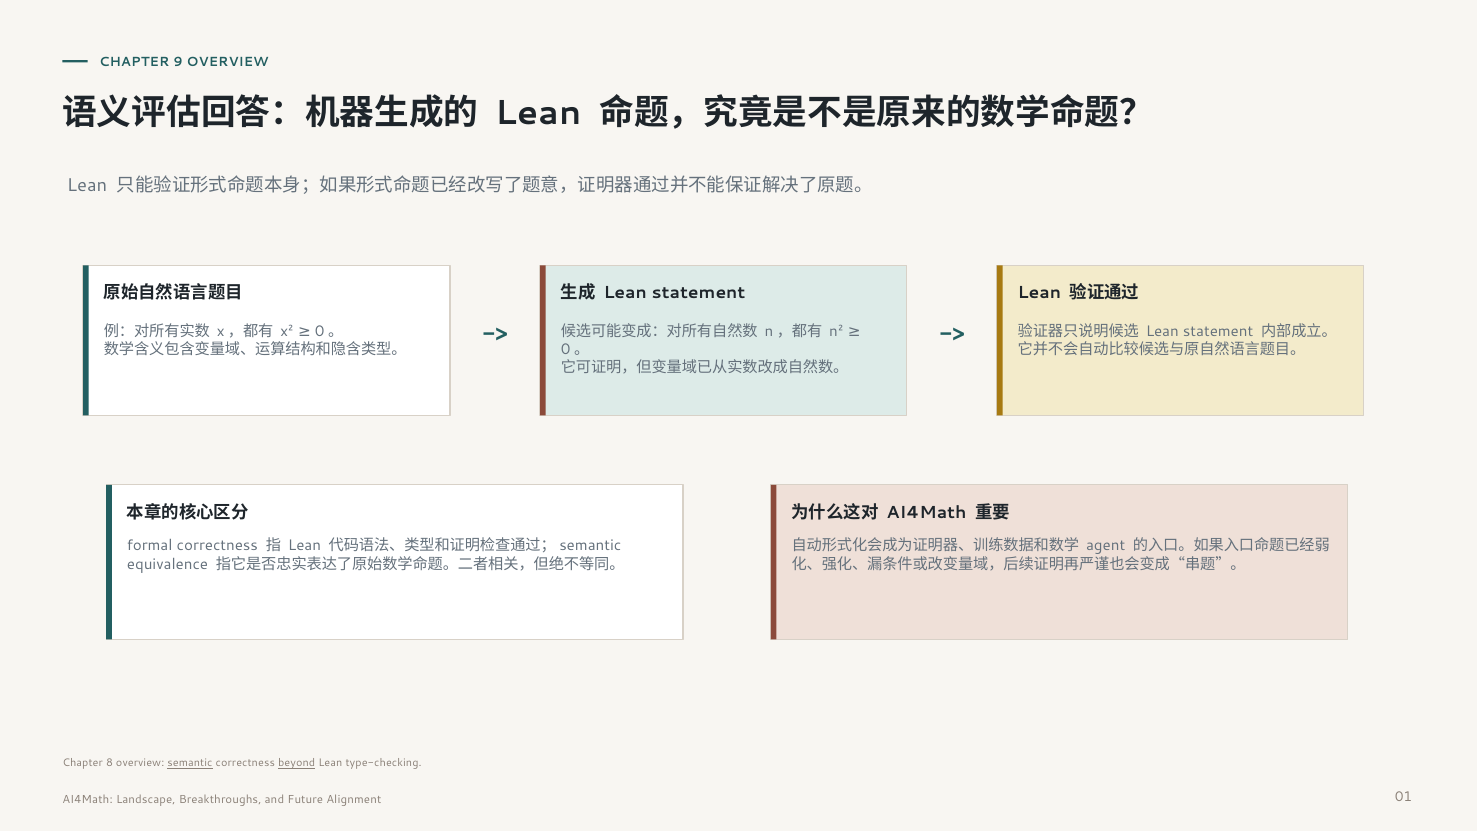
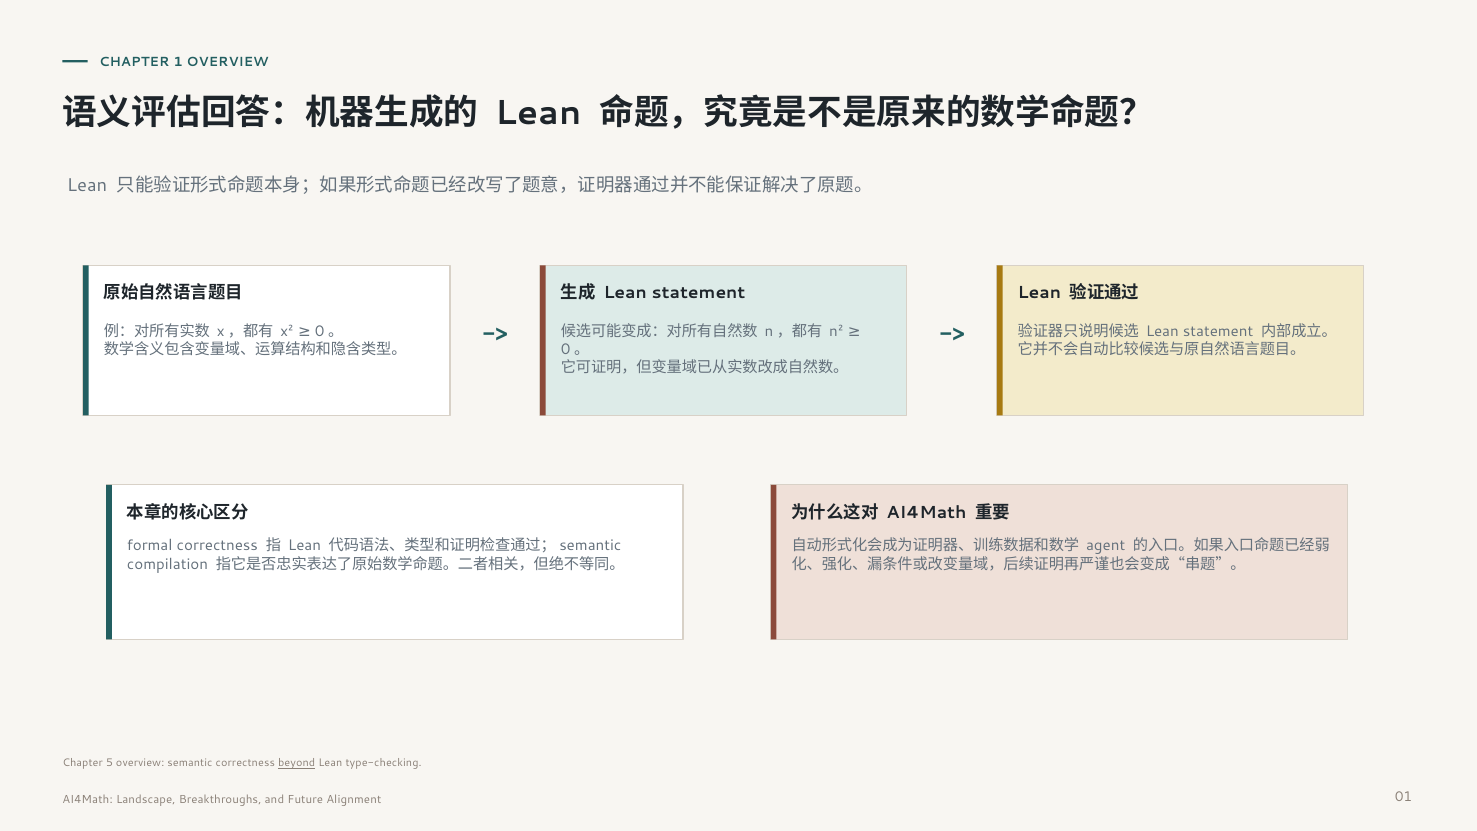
9: 9 -> 1
equivalence: equivalence -> compilation
8: 8 -> 5
semantic underline: present -> none
